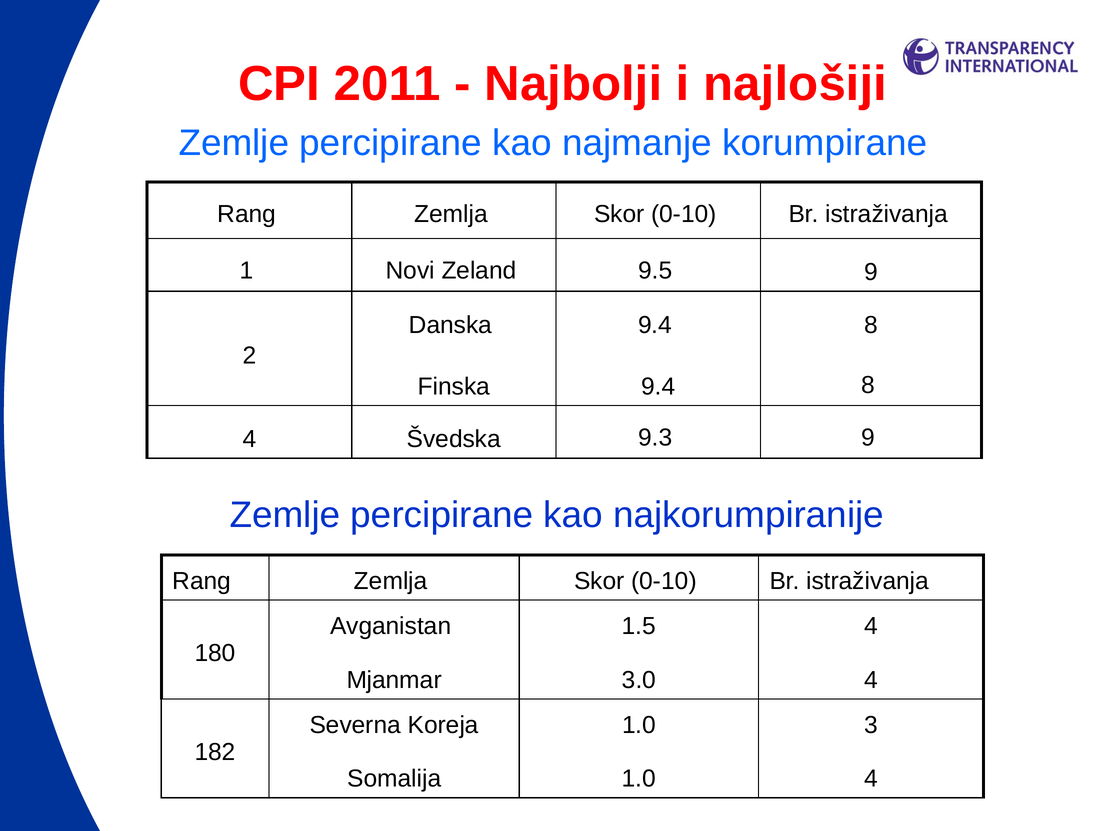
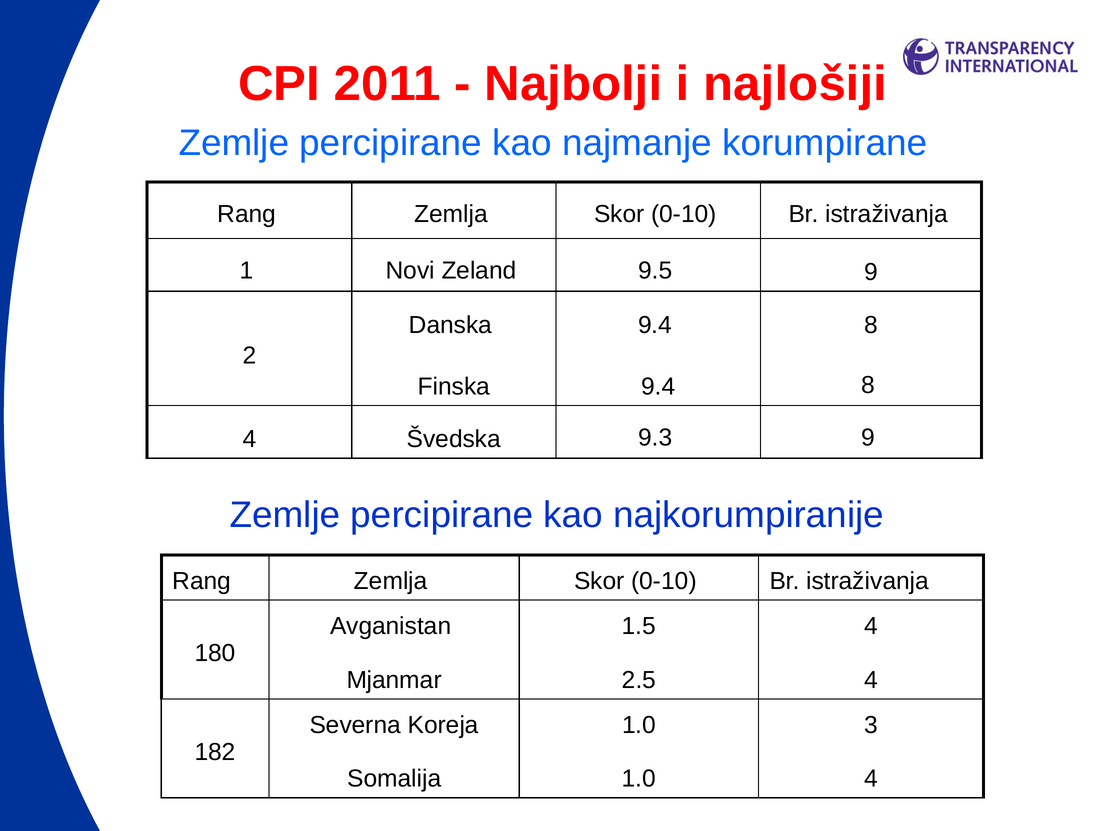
3.0: 3.0 -> 2.5
